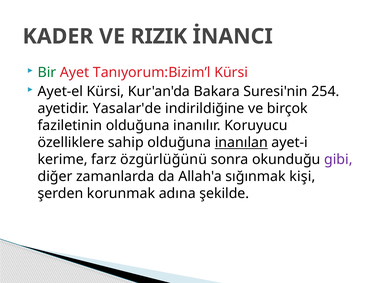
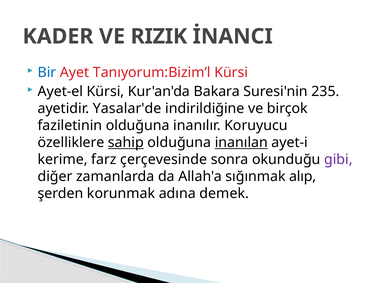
Bir colour: green -> blue
254: 254 -> 235
sahip underline: none -> present
özgürlüğünü: özgürlüğünü -> çerçevesinde
kişi: kişi -> alıp
şekilde: şekilde -> demek
